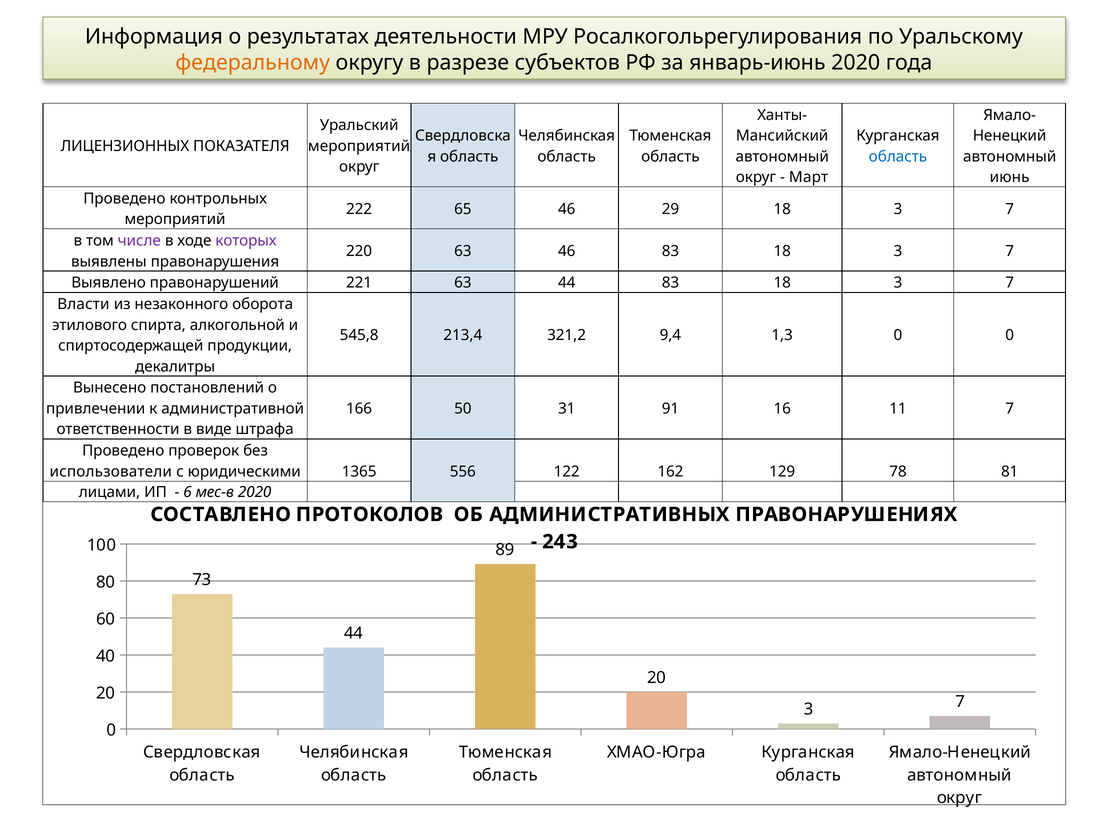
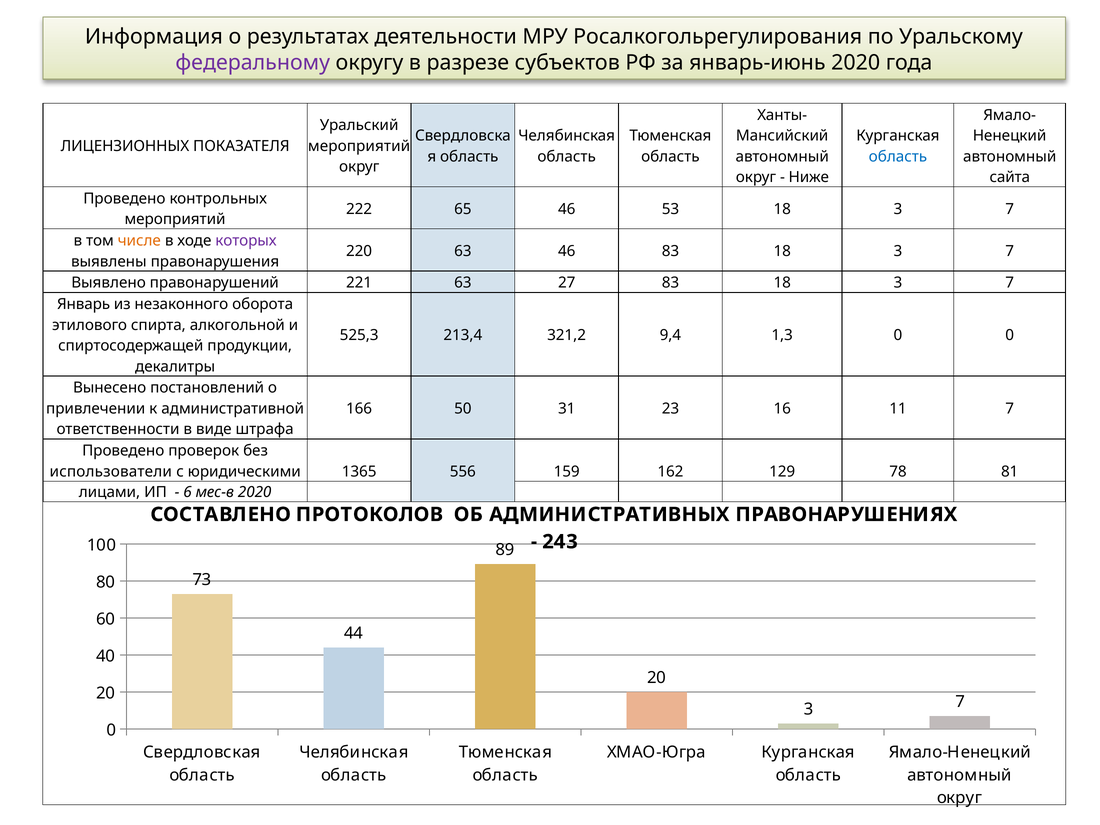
федеральному colour: orange -> purple
Март: Март -> Ниже
июнь: июнь -> сайта
29: 29 -> 53
числе colour: purple -> orange
44 at (567, 283): 44 -> 27
Власти: Власти -> Январь
545,8: 545,8 -> 525,3
91: 91 -> 23
122: 122 -> 159
